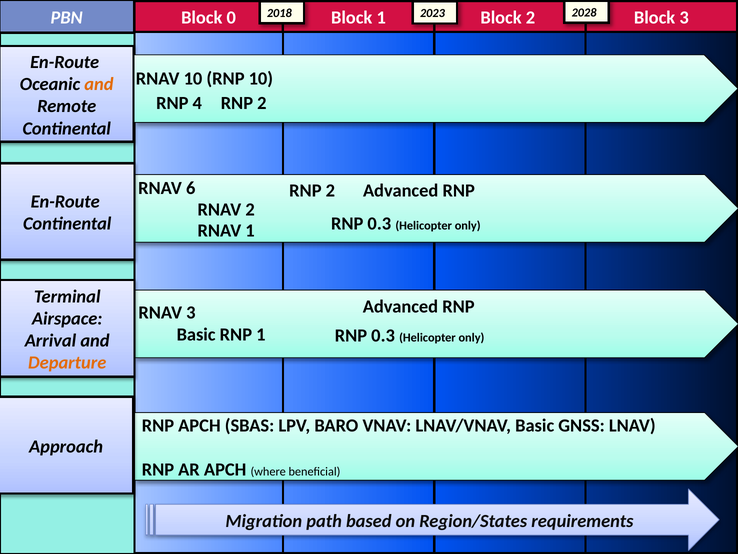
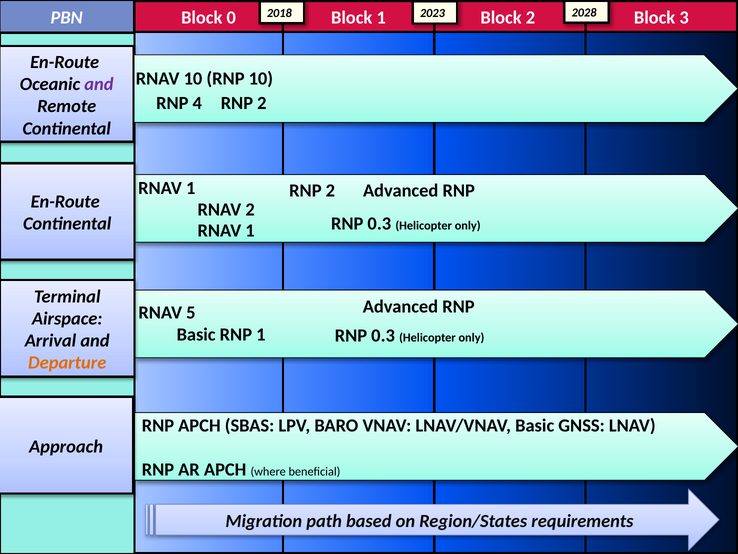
and at (99, 84) colour: orange -> purple
6 at (191, 188): 6 -> 1
RNAV 3: 3 -> 5
